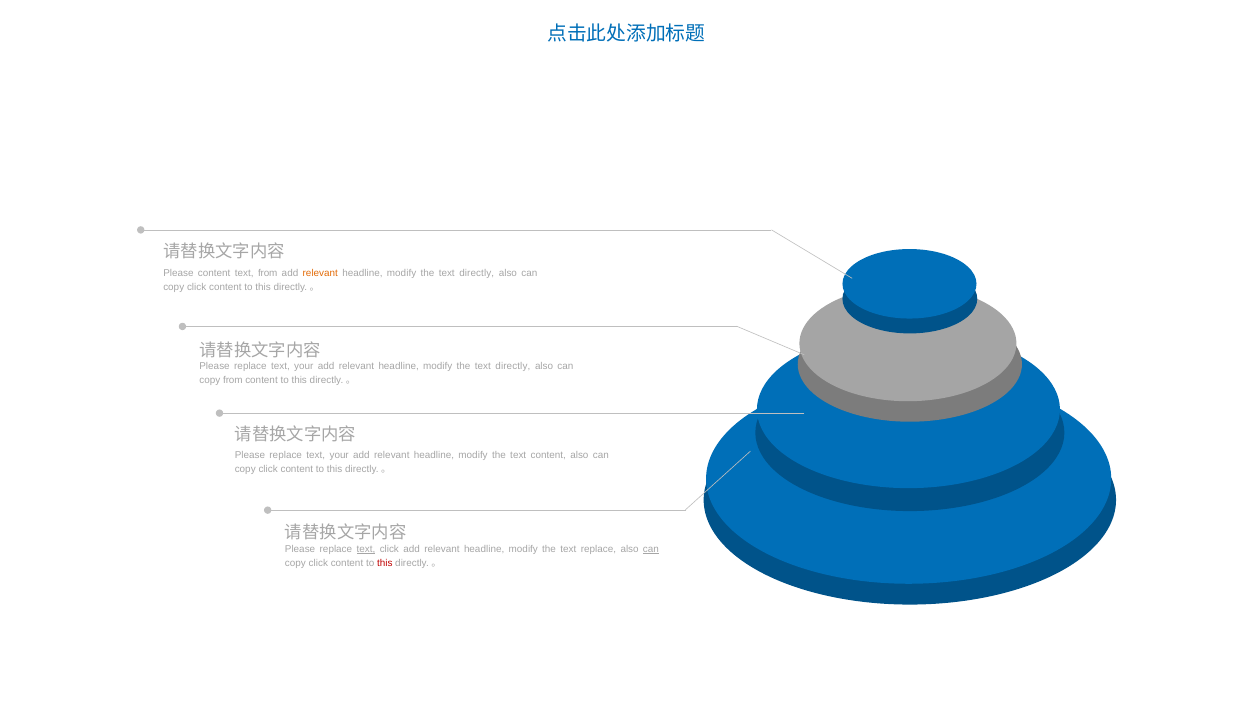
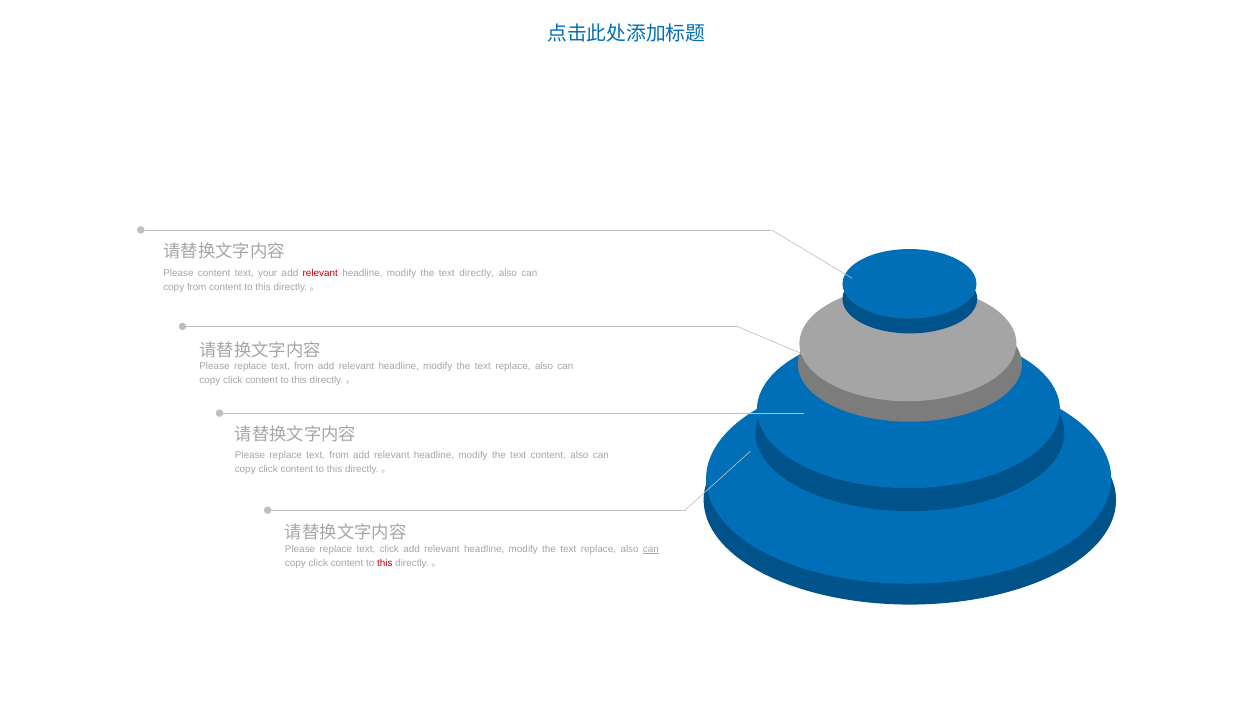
text from: from -> your
relevant at (320, 273) colour: orange -> red
click at (197, 287): click -> from
your at (304, 366): your -> from
directly at (513, 366): directly -> replace
from at (233, 380): from -> click
your at (339, 455): your -> from
text at (366, 549) underline: present -> none
